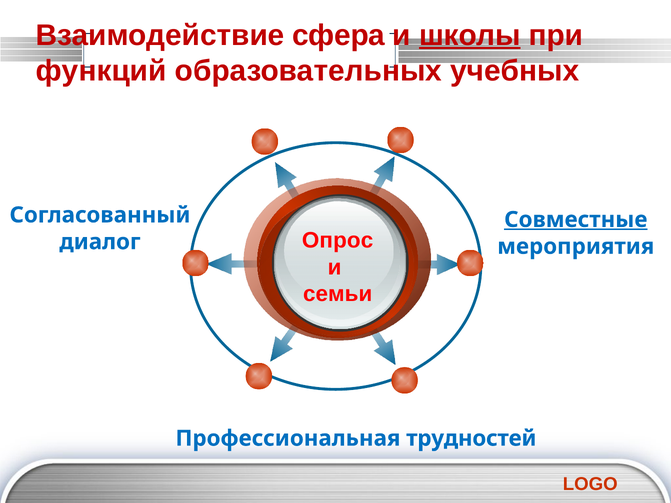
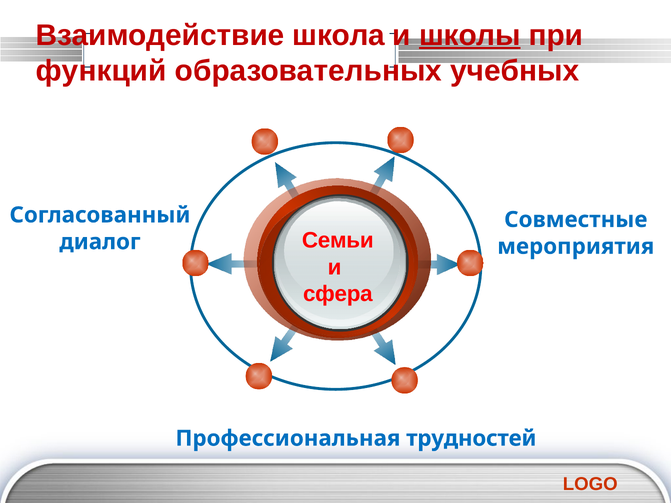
сфера: сфера -> школа
Совместные underline: present -> none
Опрос: Опрос -> Семьи
семьи: семьи -> сфера
